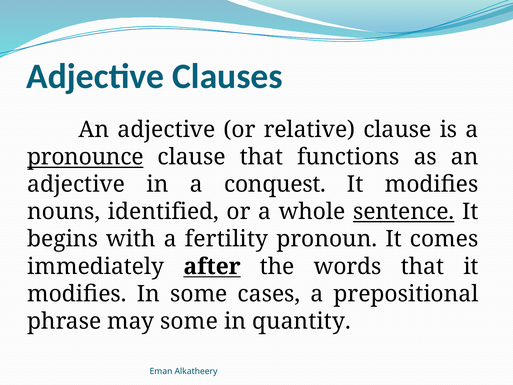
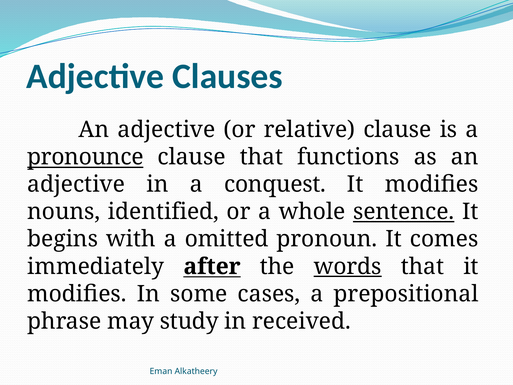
fertility: fertility -> omitted
words underline: none -> present
may some: some -> study
quantity: quantity -> received
